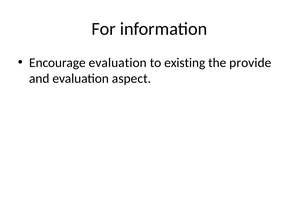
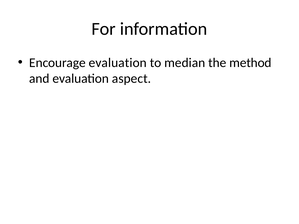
existing: existing -> median
provide: provide -> method
